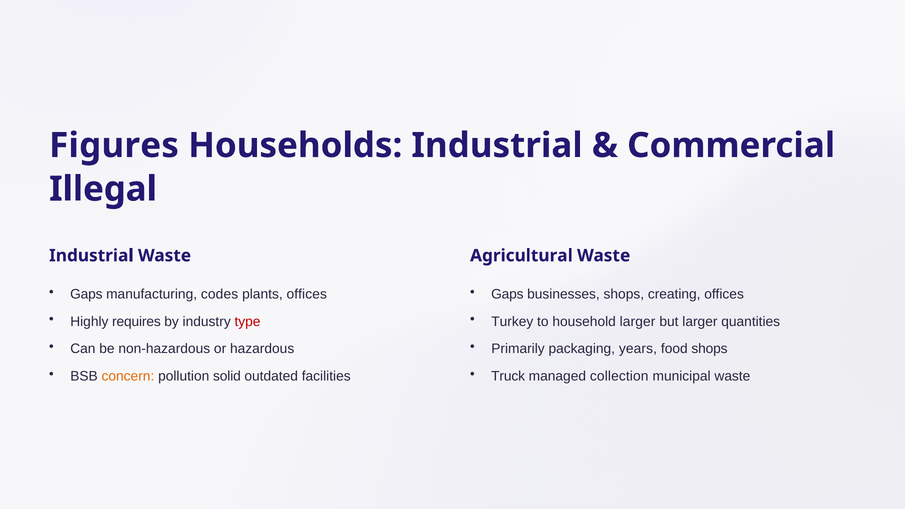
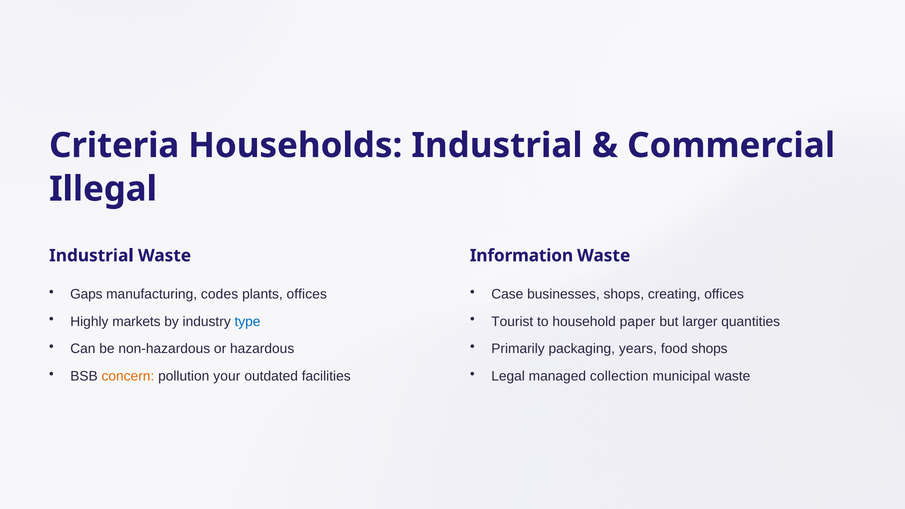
Figures: Figures -> Criteria
Agricultural: Agricultural -> Information
Gaps at (507, 294): Gaps -> Case
requires: requires -> markets
type colour: red -> blue
Turkey: Turkey -> Tourist
household larger: larger -> paper
solid: solid -> your
Truck: Truck -> Legal
